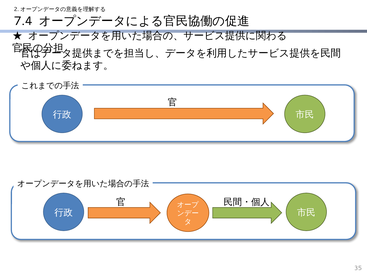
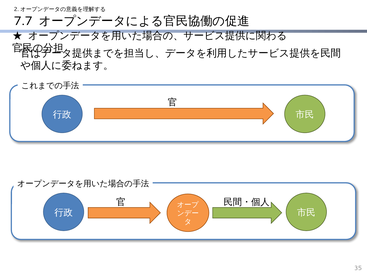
7.4: 7.4 -> 7.7
